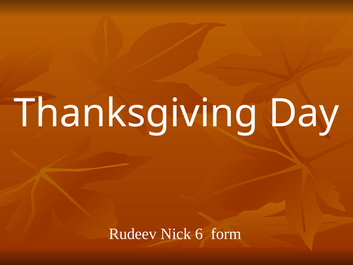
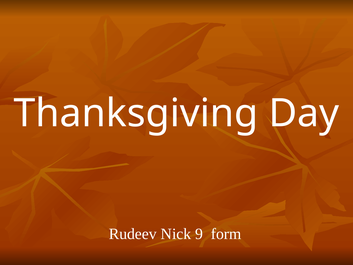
6: 6 -> 9
